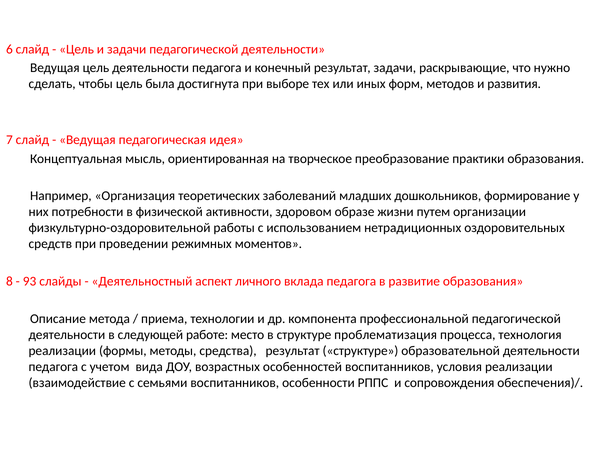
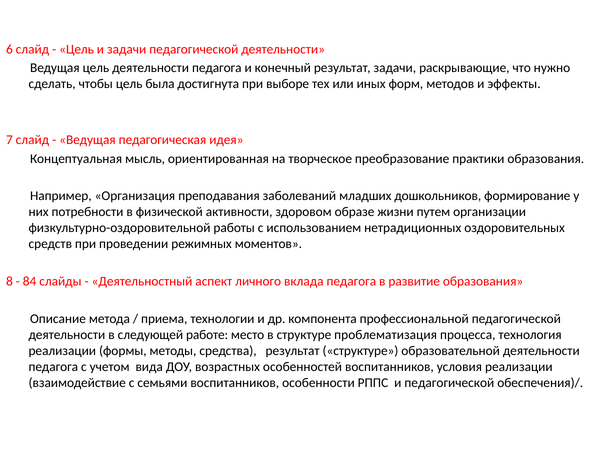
развития: развития -> эффекты
теоретических: теоретических -> преподавания
93: 93 -> 84
и сопровождения: сопровождения -> педагогической
